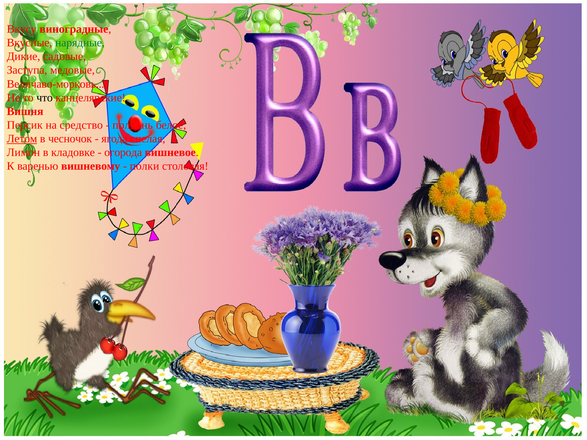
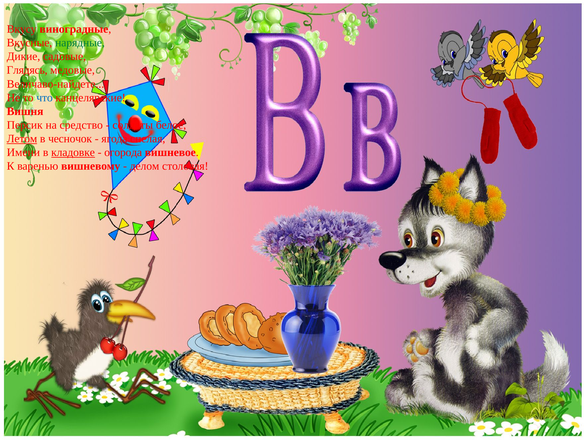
Заступа: Заступа -> Глядясь
Величаво-морковь: Величаво-морковь -> Величаво-найдете
что colour: black -> blue
полдень: полдень -> солдаты
Лимон: Лимон -> Имени
кладовке underline: none -> present
полки: полки -> делом
